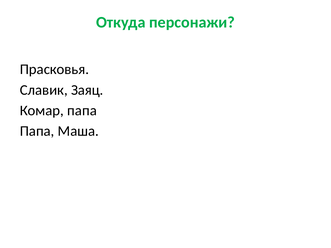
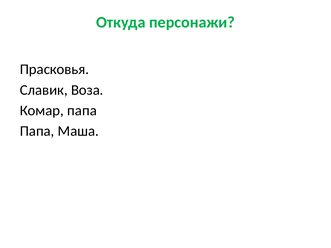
Заяц: Заяц -> Воза
